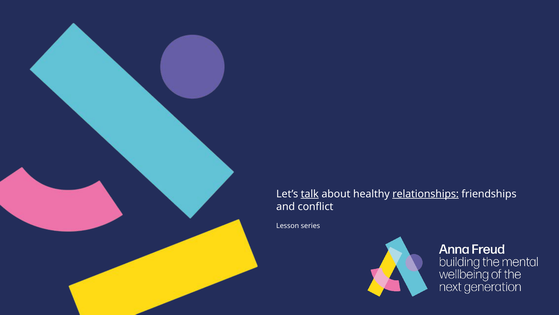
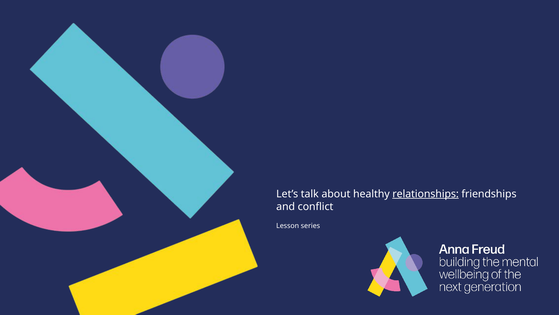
talk underline: present -> none
